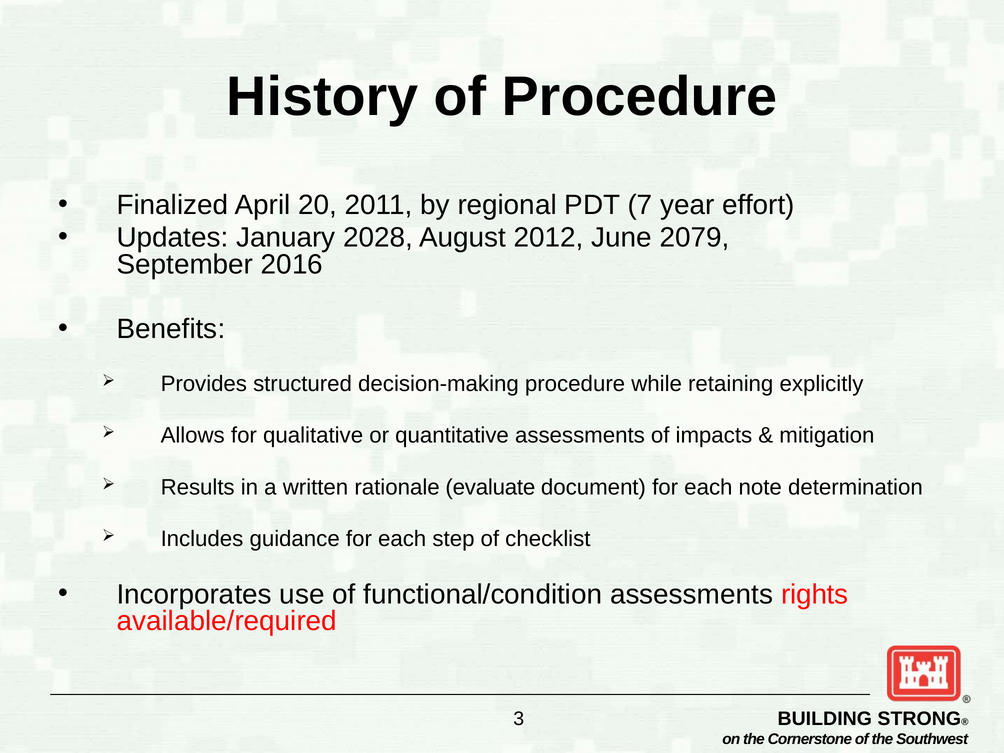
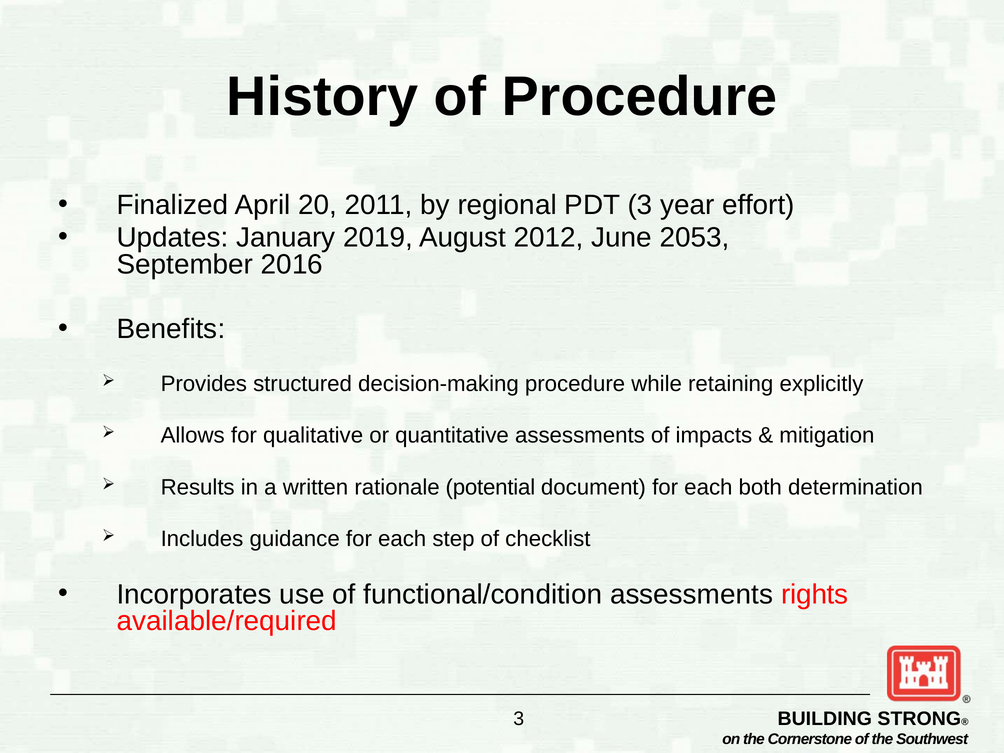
PDT 7: 7 -> 3
2028: 2028 -> 2019
2079: 2079 -> 2053
evaluate: evaluate -> potential
note: note -> both
